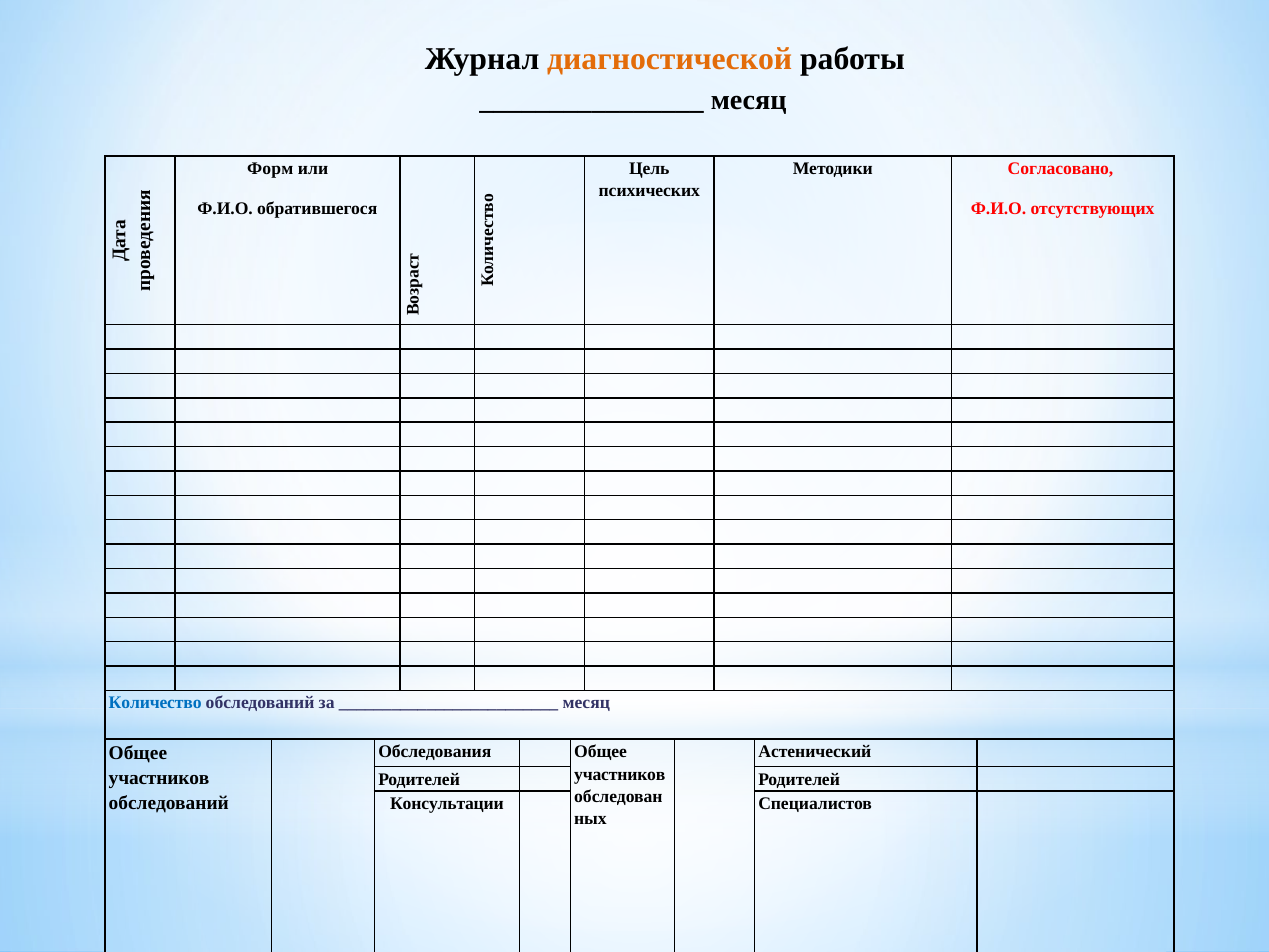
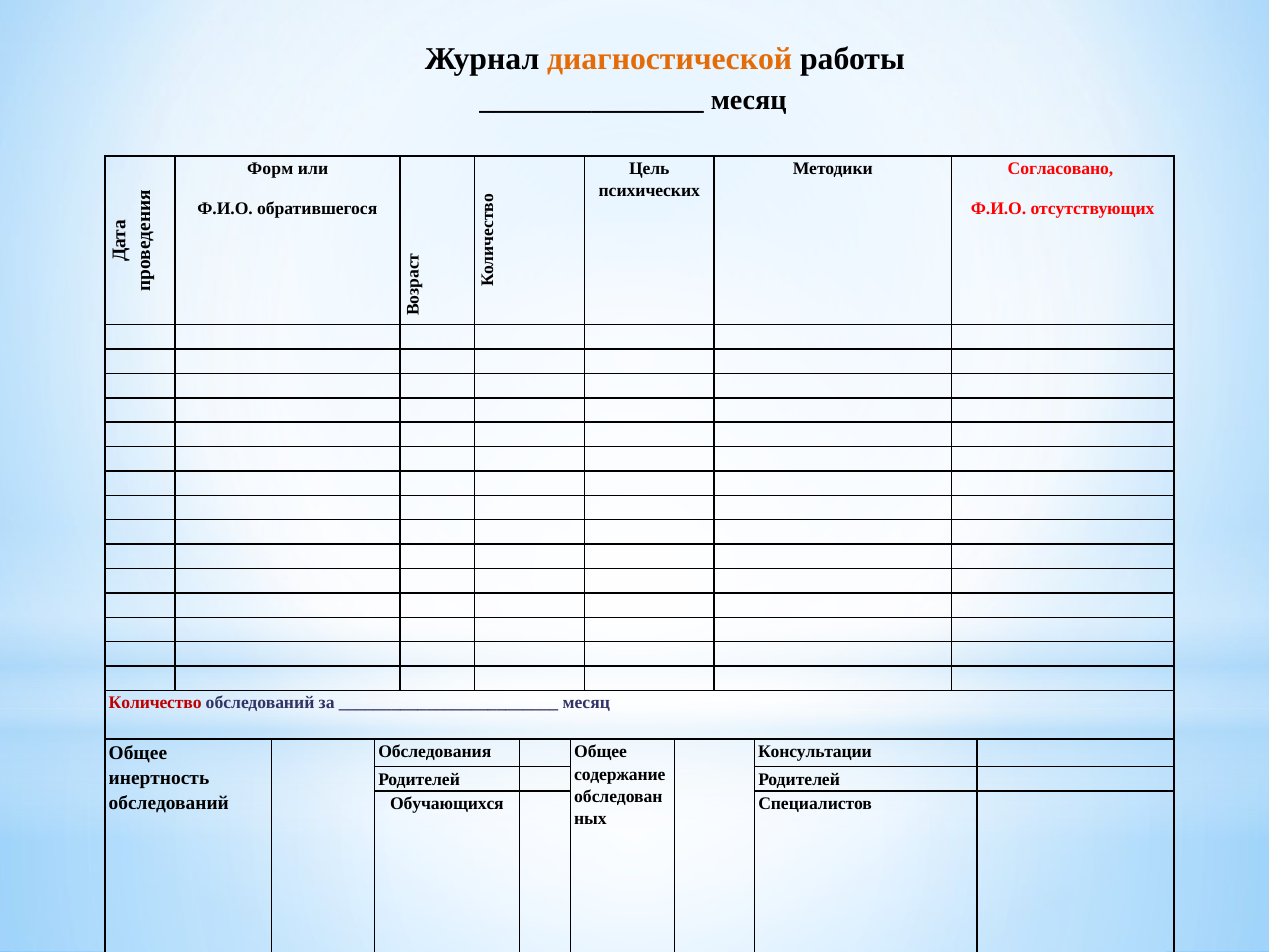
Количество colour: blue -> red
Астенический: Астенический -> Консультации
участников at (620, 774): участников -> содержание
участников at (159, 778): участников -> инертность
Консультации: Консультации -> Обучающихся
